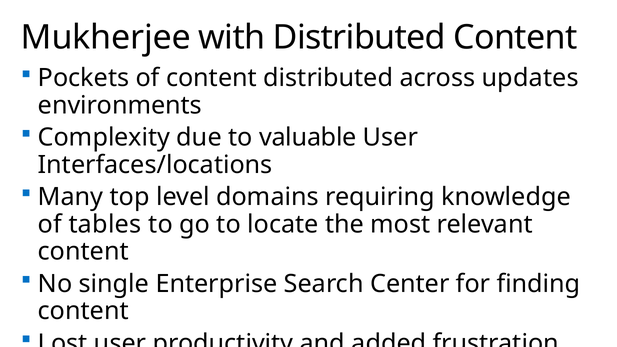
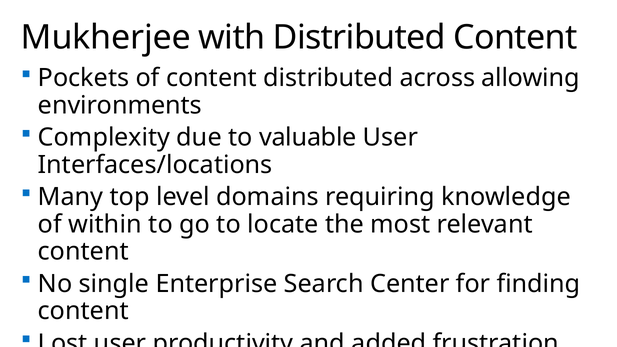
updates: updates -> allowing
tables: tables -> within
